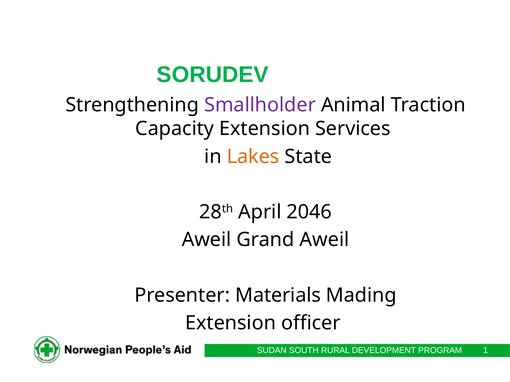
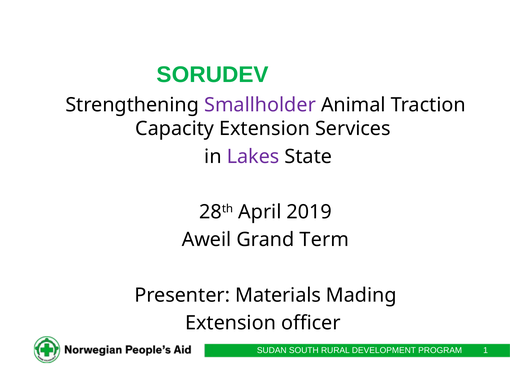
Lakes colour: orange -> purple
2046: 2046 -> 2019
Grand Aweil: Aweil -> Term
